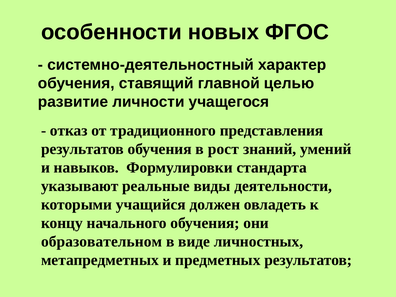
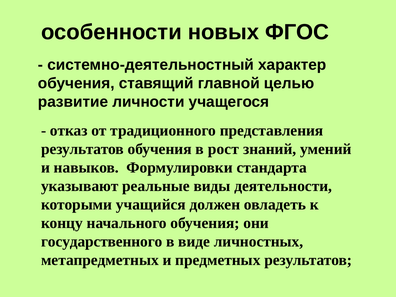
образовательном: образовательном -> государственного
